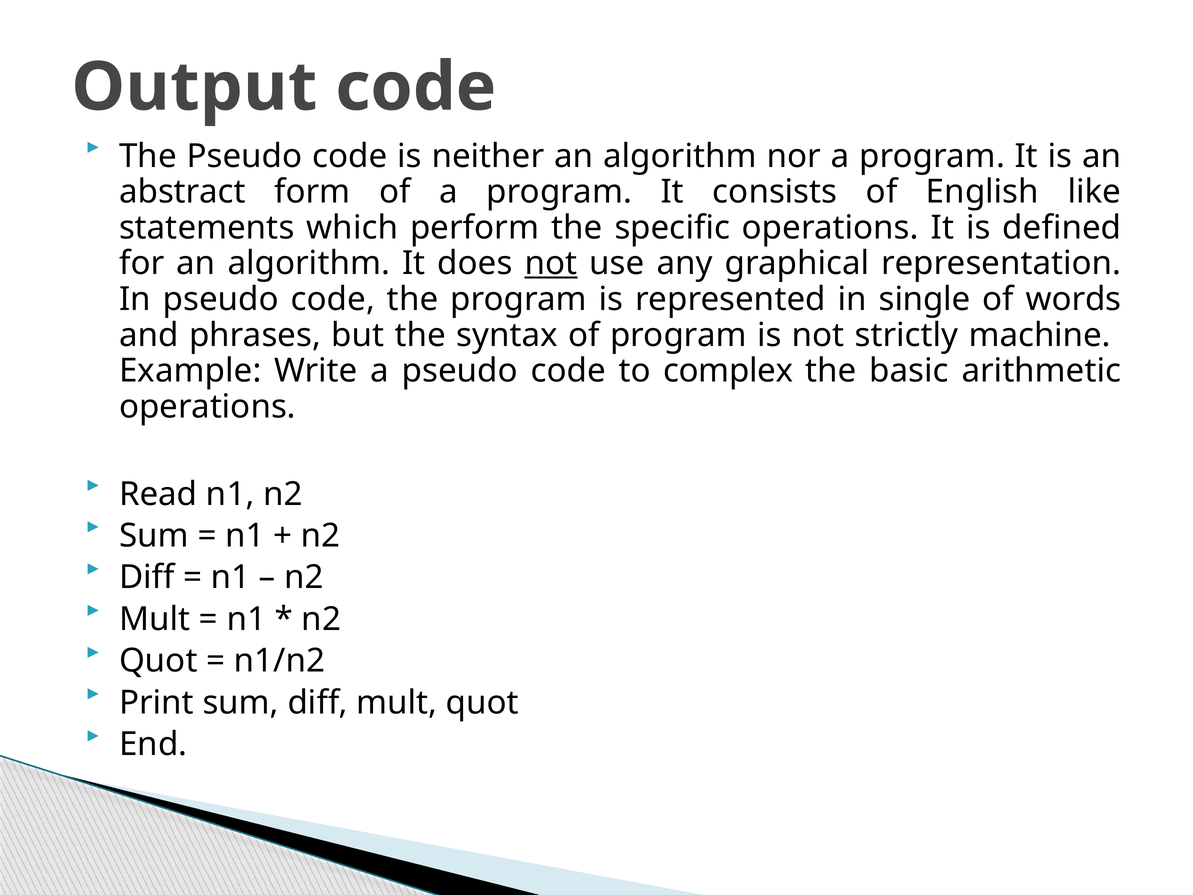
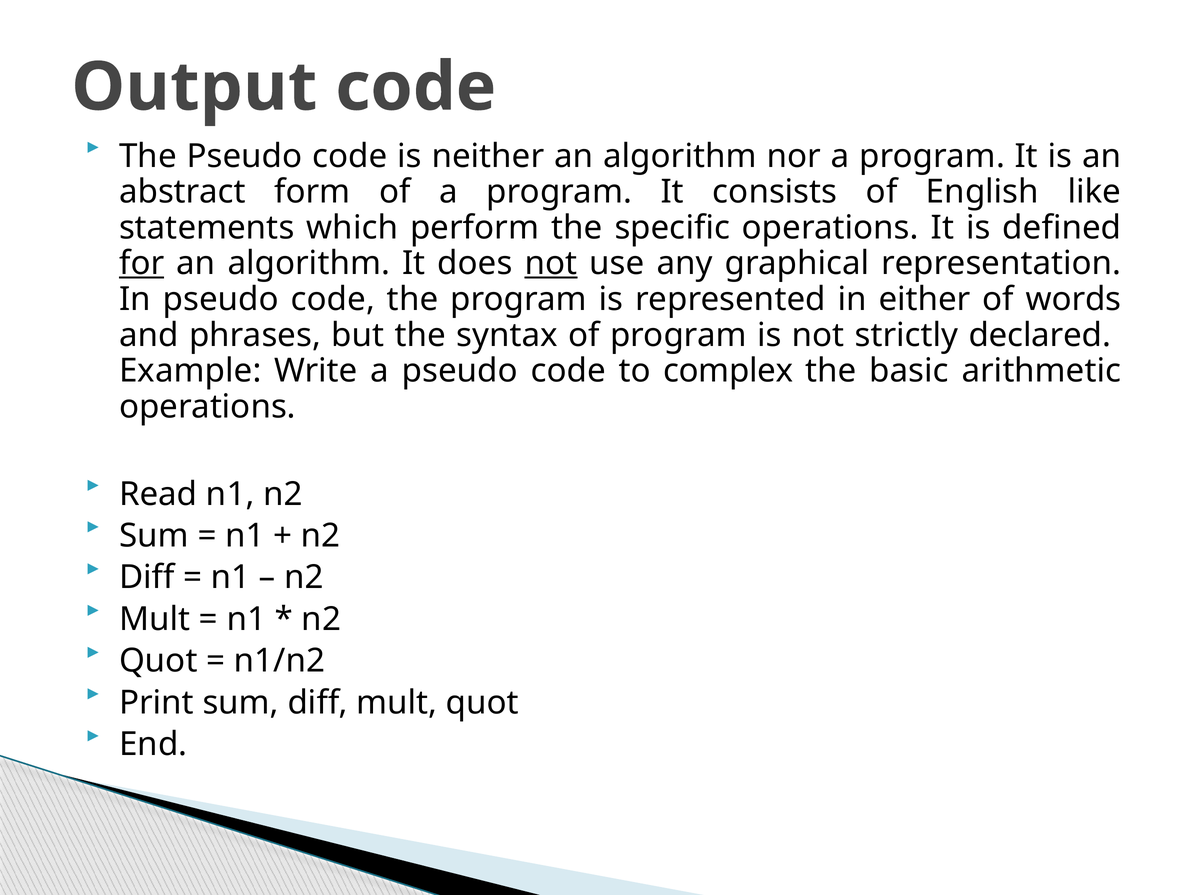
for underline: none -> present
single: single -> either
machine: machine -> declared
